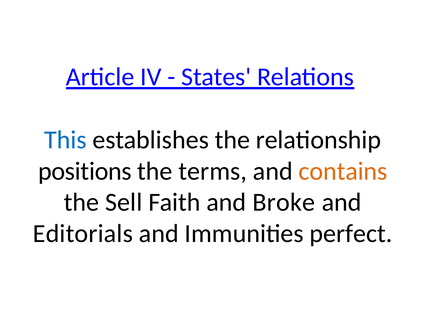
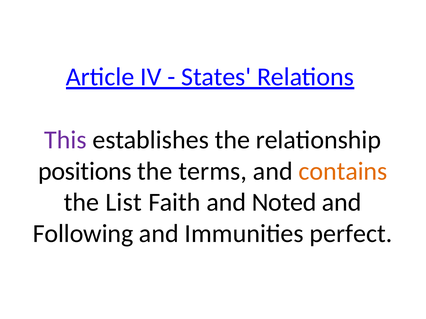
This colour: blue -> purple
Sell: Sell -> List
Broke: Broke -> Noted
Editorials: Editorials -> Following
